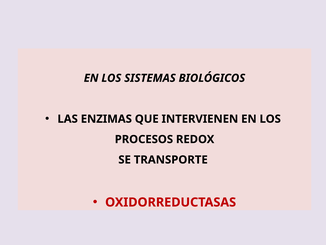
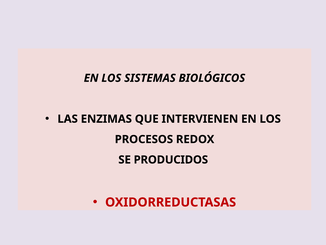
TRANSPORTE: TRANSPORTE -> PRODUCIDOS
